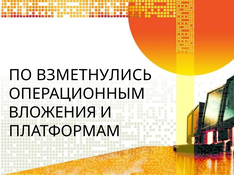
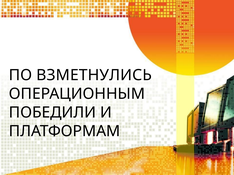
ВЛОЖЕНИЯ: ВЛОЖЕНИЯ -> ПОБЕДИЛИ
